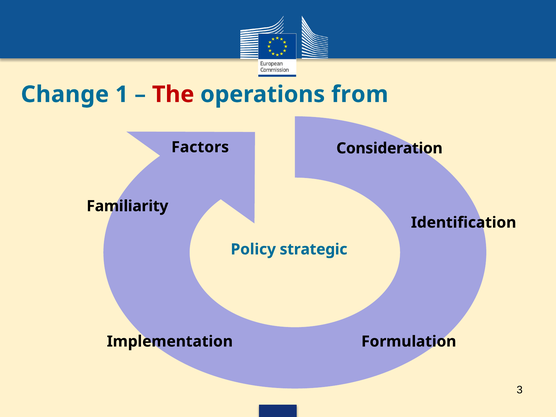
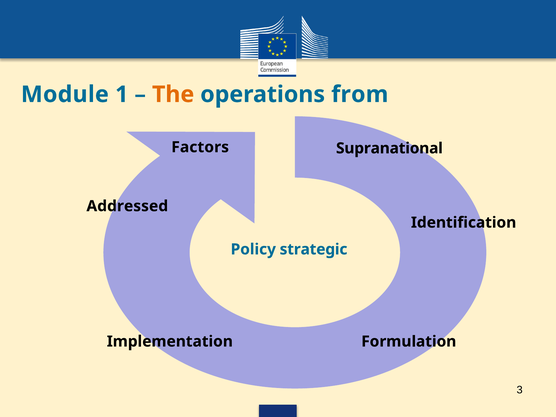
Change: Change -> Module
The colour: red -> orange
Consideration: Consideration -> Supranational
Familiarity: Familiarity -> Addressed
